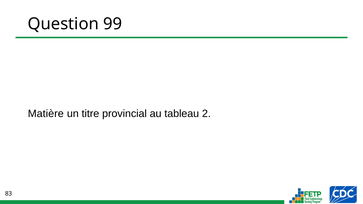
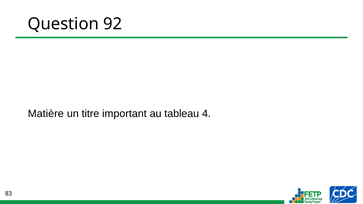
99: 99 -> 92
provincial: provincial -> important
2: 2 -> 4
